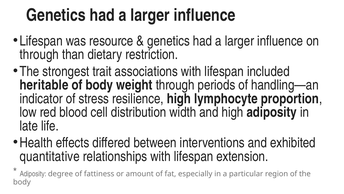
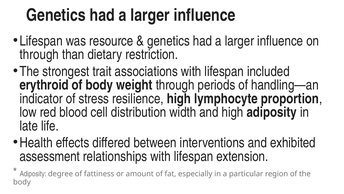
heritable: heritable -> erythroid
quantitative: quantitative -> assessment
